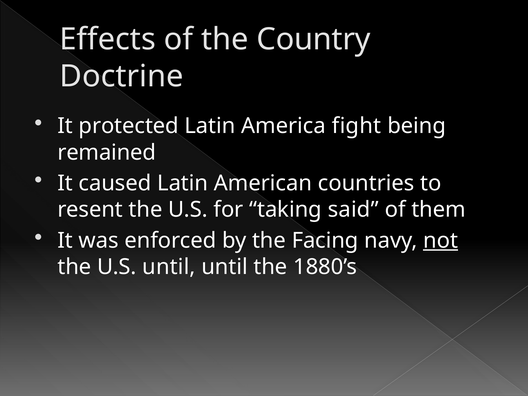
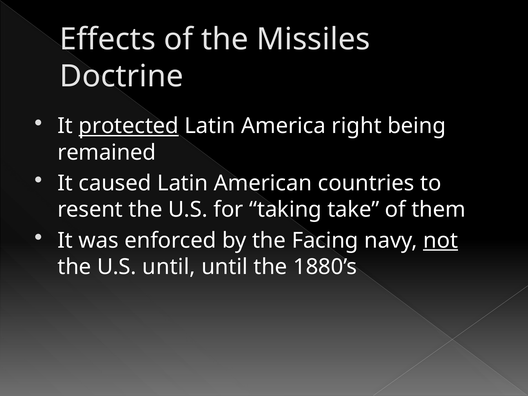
Country: Country -> Missiles
protected underline: none -> present
fight: fight -> right
said: said -> take
